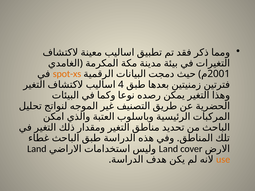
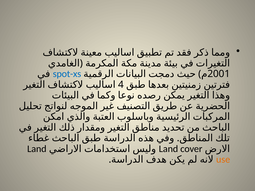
spot-xs colour: orange -> blue
